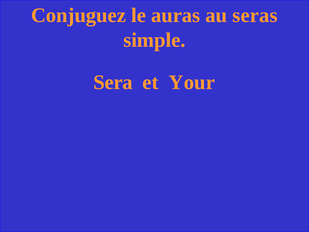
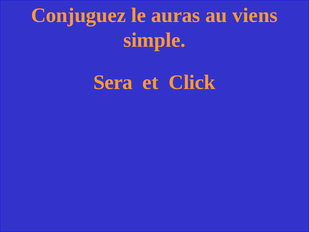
seras: seras -> viens
Your: Your -> Click
